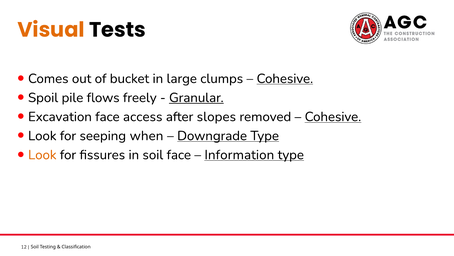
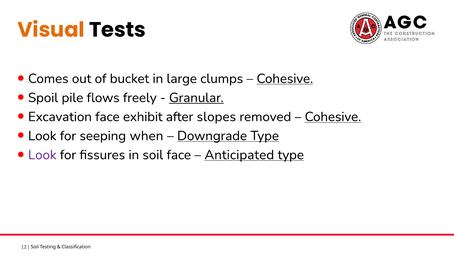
access: access -> exhibit
Look at (42, 154) colour: orange -> purple
Information: Information -> Anticipated
